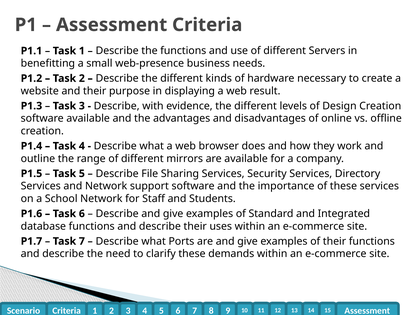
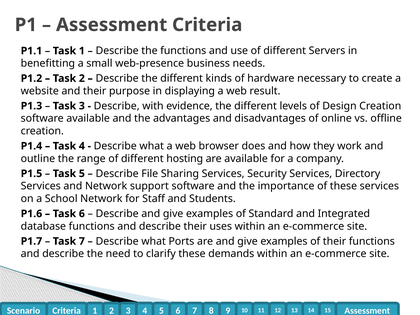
mirrors: mirrors -> hosting
